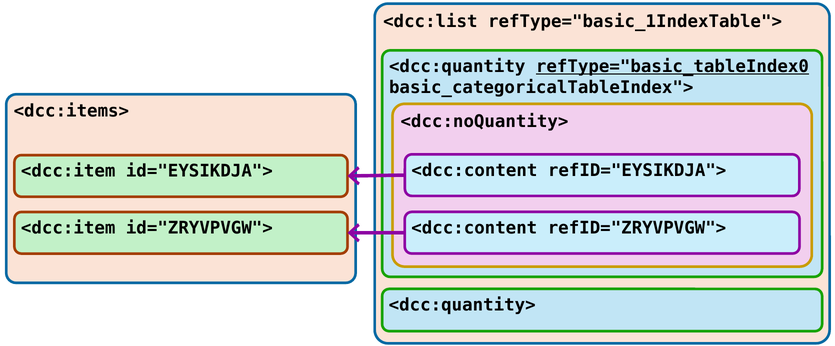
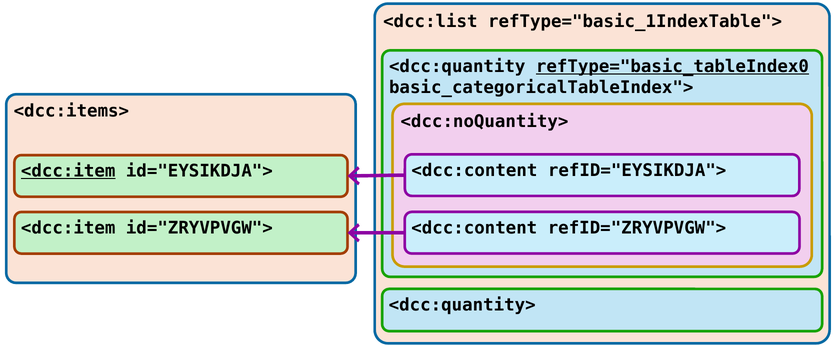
<dcc:item at (68, 171) underline: none -> present
